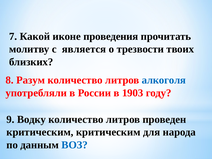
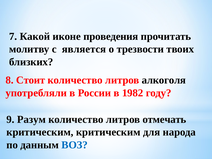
Разум: Разум -> Стоит
алкоголя colour: blue -> black
1903: 1903 -> 1982
Водку: Водку -> Разум
проведен: проведен -> отмечать
